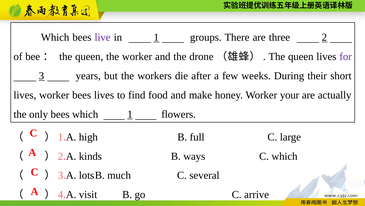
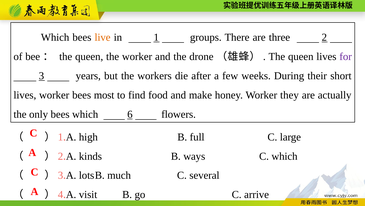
live colour: purple -> orange
bees lives: lives -> most
your: your -> they
which 1: 1 -> 6
